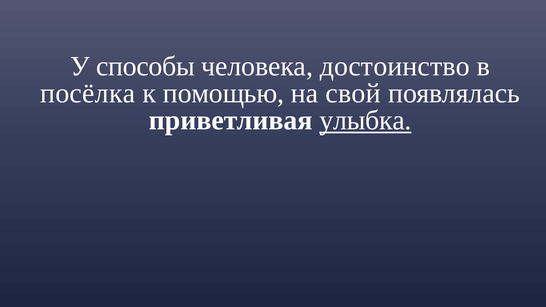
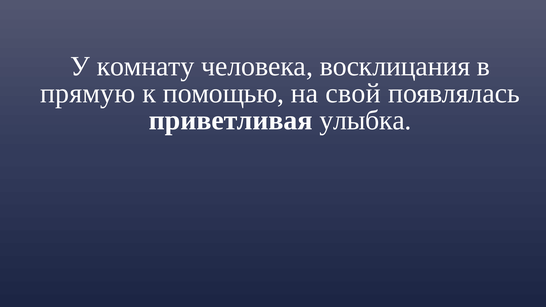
способы: способы -> комнату
достоинство: достоинство -> восклицания
посёлка: посёлка -> прямую
улыбка underline: present -> none
